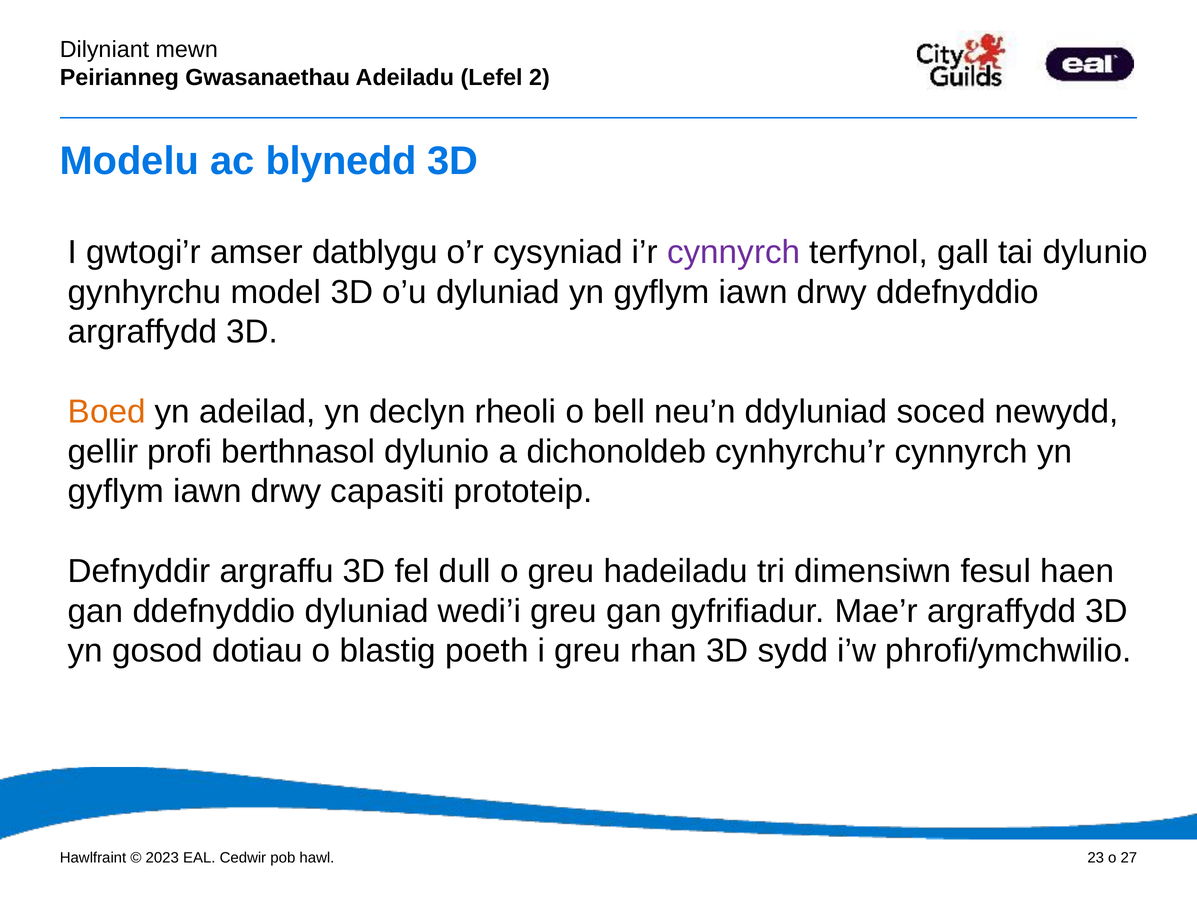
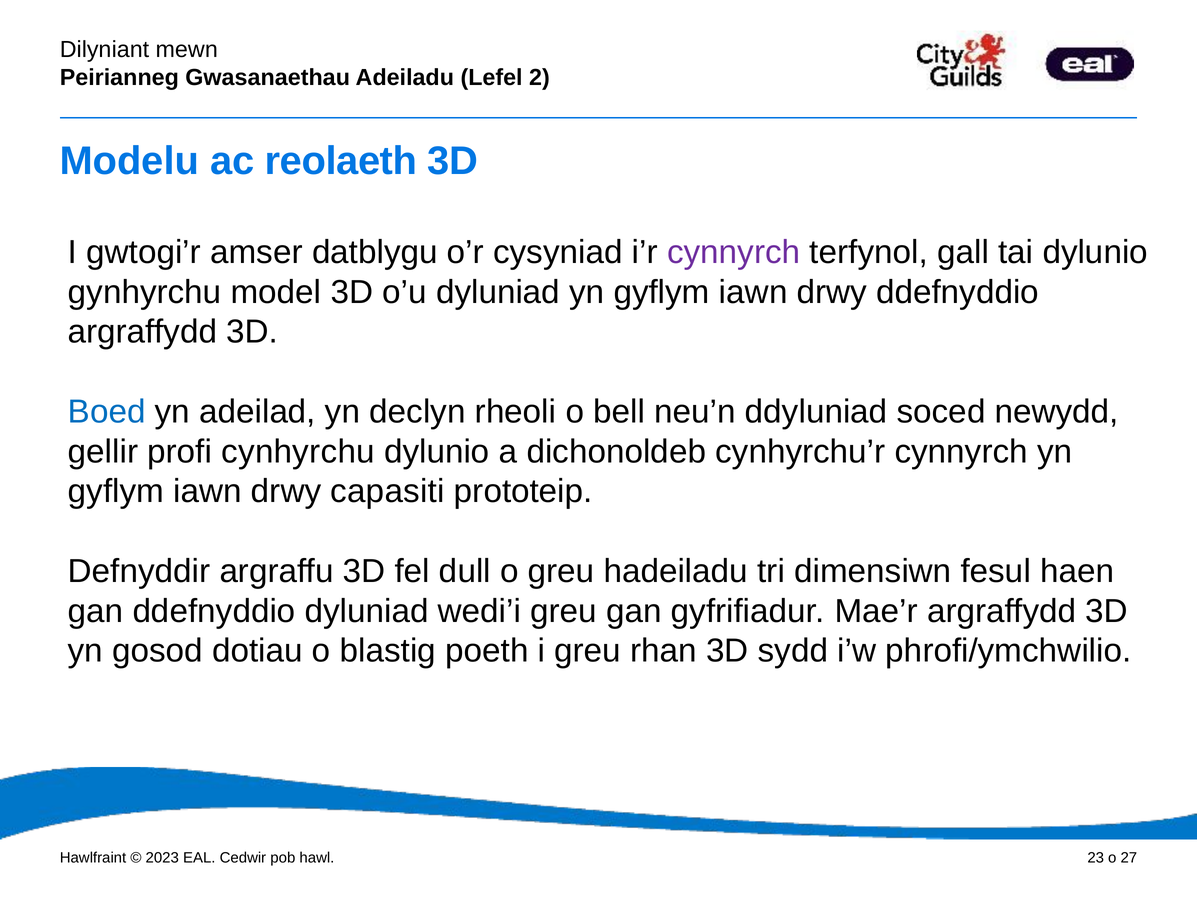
blynedd: blynedd -> reolaeth
Boed colour: orange -> blue
berthnasol: berthnasol -> cynhyrchu
